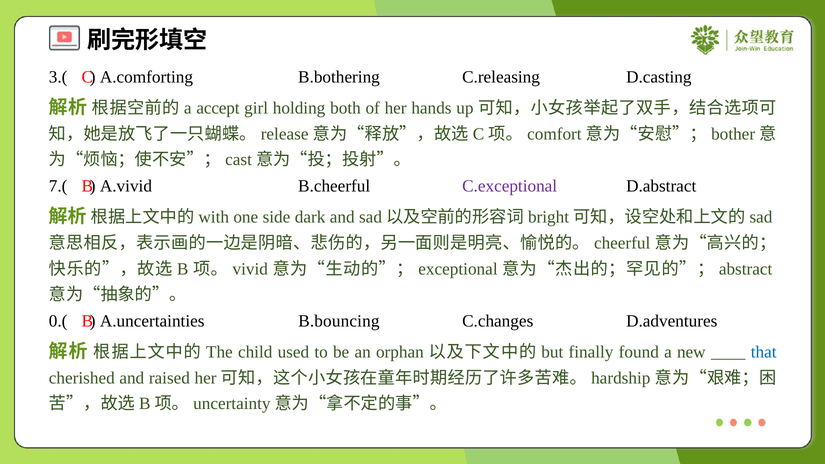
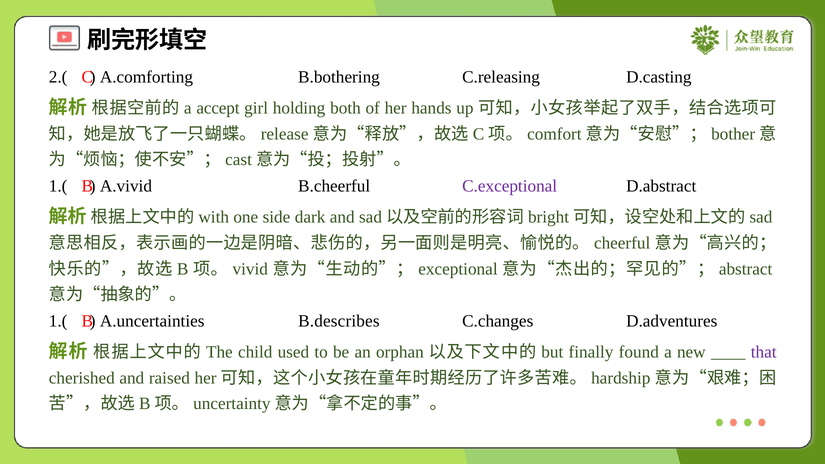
3.(: 3.( -> 2.(
7.( at (58, 186): 7.( -> 1.(
0.( at (58, 321): 0.( -> 1.(
B.bouncing: B.bouncing -> B.describes
that colour: blue -> purple
